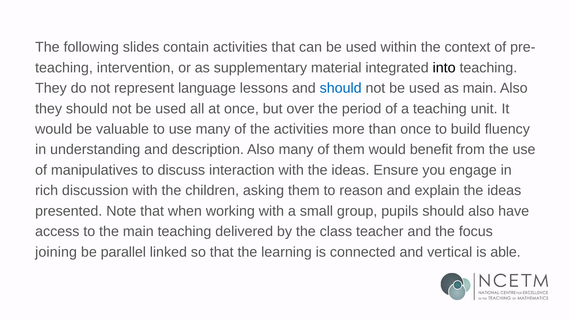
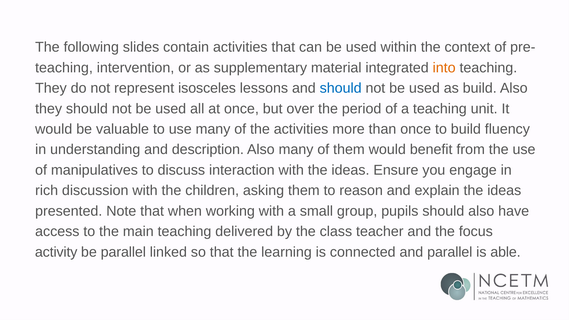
into colour: black -> orange
language: language -> isosceles
as main: main -> build
joining: joining -> activity
and vertical: vertical -> parallel
